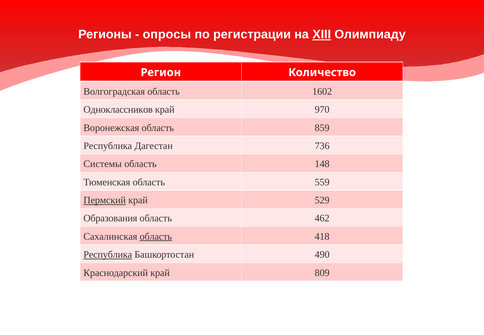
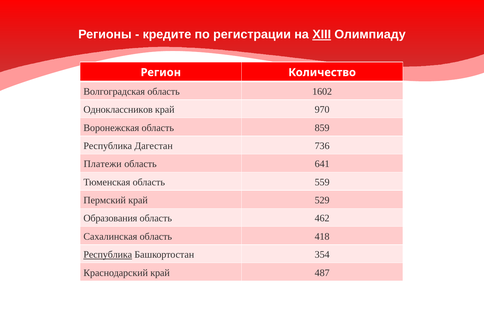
опросы: опросы -> кредите
Системы: Системы -> Платежи
148: 148 -> 641
Пермский underline: present -> none
область at (156, 237) underline: present -> none
490: 490 -> 354
809: 809 -> 487
